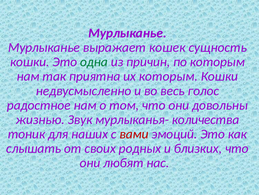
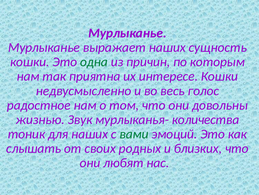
выражает кошек: кошек -> наших
их которым: которым -> интересе
вами colour: red -> green
